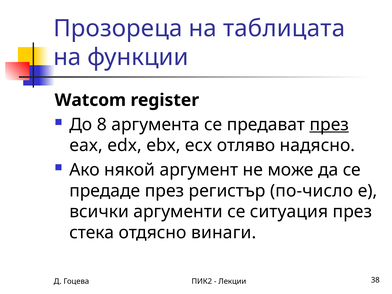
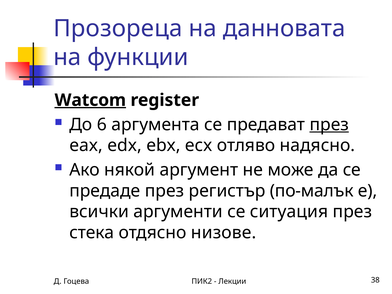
таблицата: таблицата -> данновата
Watcom underline: none -> present
8: 8 -> 6
по-число: по-число -> по-малък
винаги: винаги -> низове
